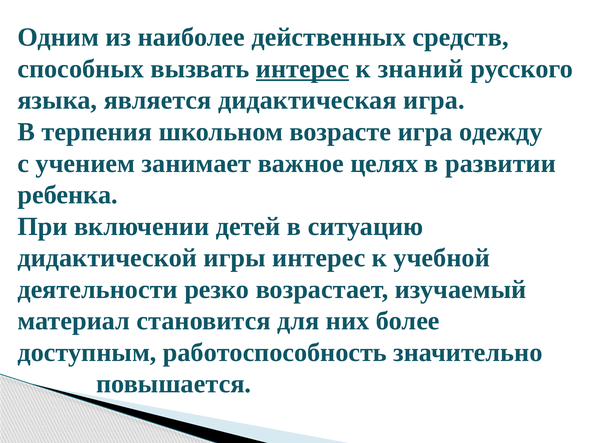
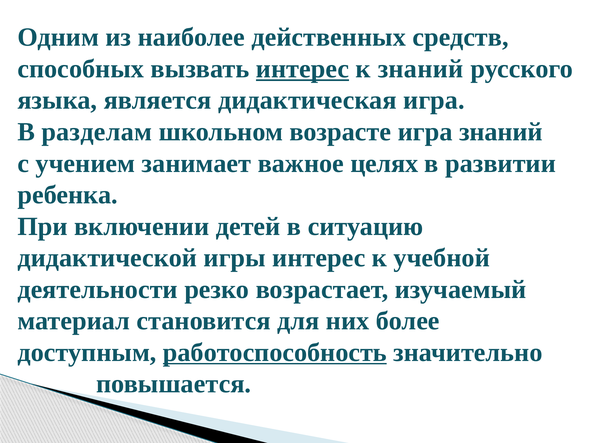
терпения: терпения -> разделам
игра одежду: одежду -> знаний
работоспособность underline: none -> present
